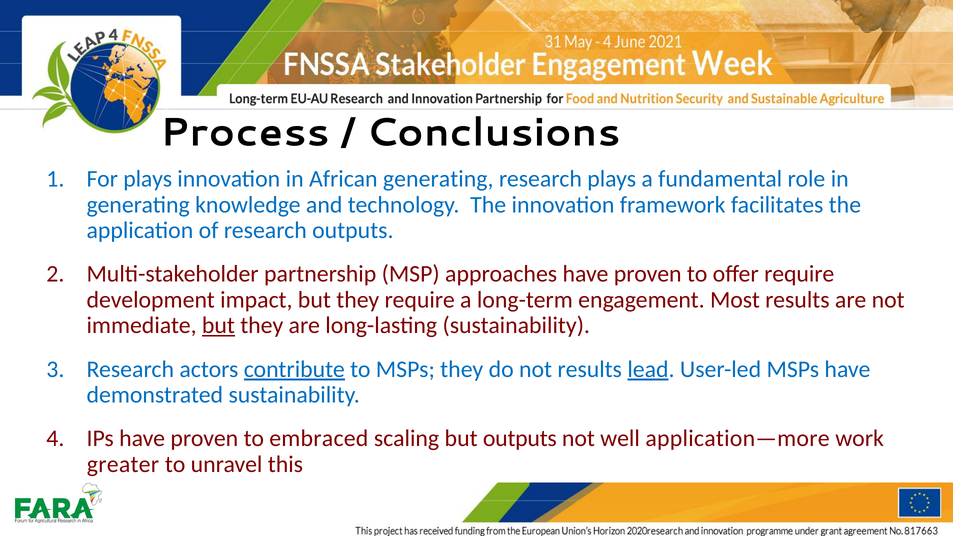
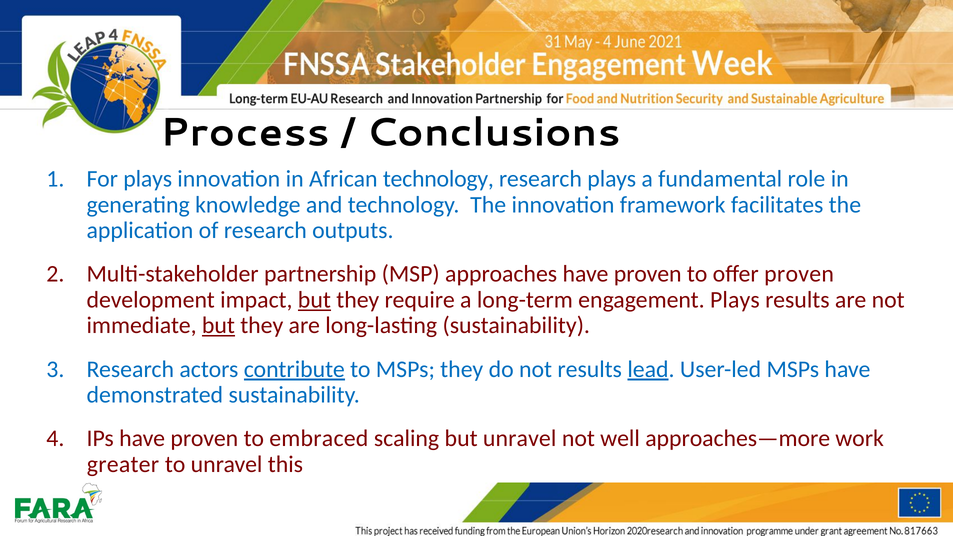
African generating: generating -> technology
offer require: require -> proven
but at (314, 300) underline: none -> present
engagement Most: Most -> Plays
but outputs: outputs -> unravel
application—more: application—more -> approaches—more
